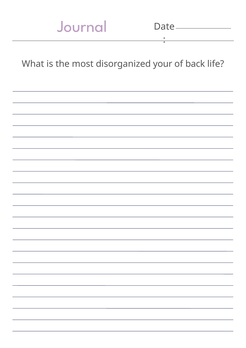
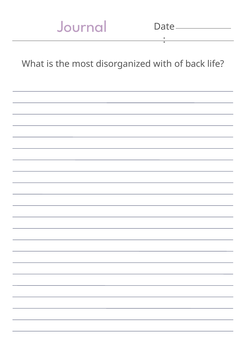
your: your -> with
